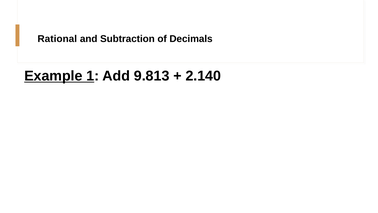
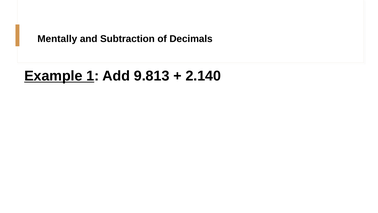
Rational: Rational -> Mentally
